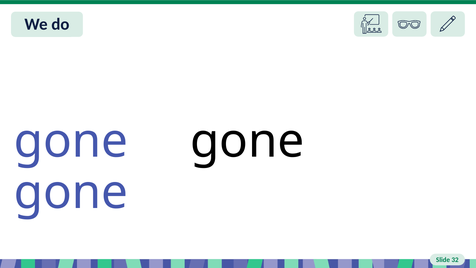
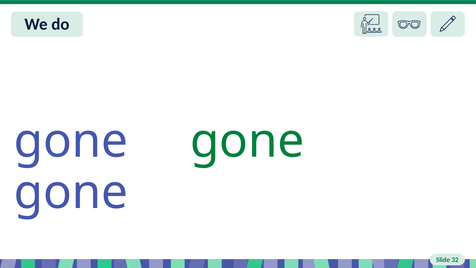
gone at (247, 141) colour: black -> green
